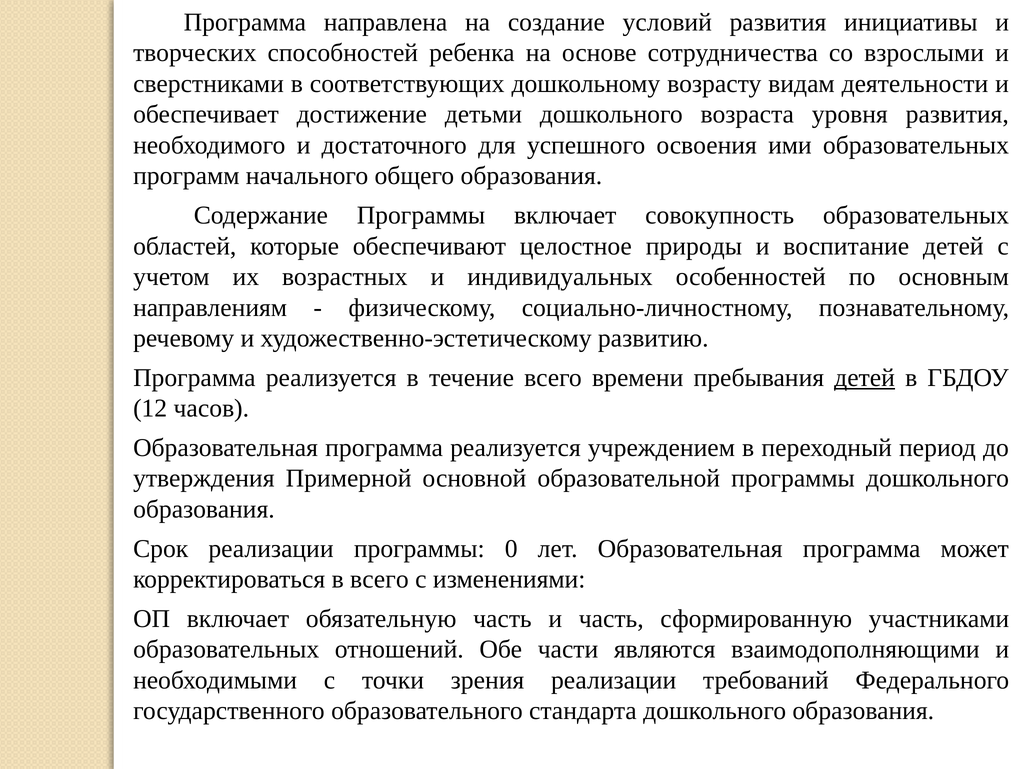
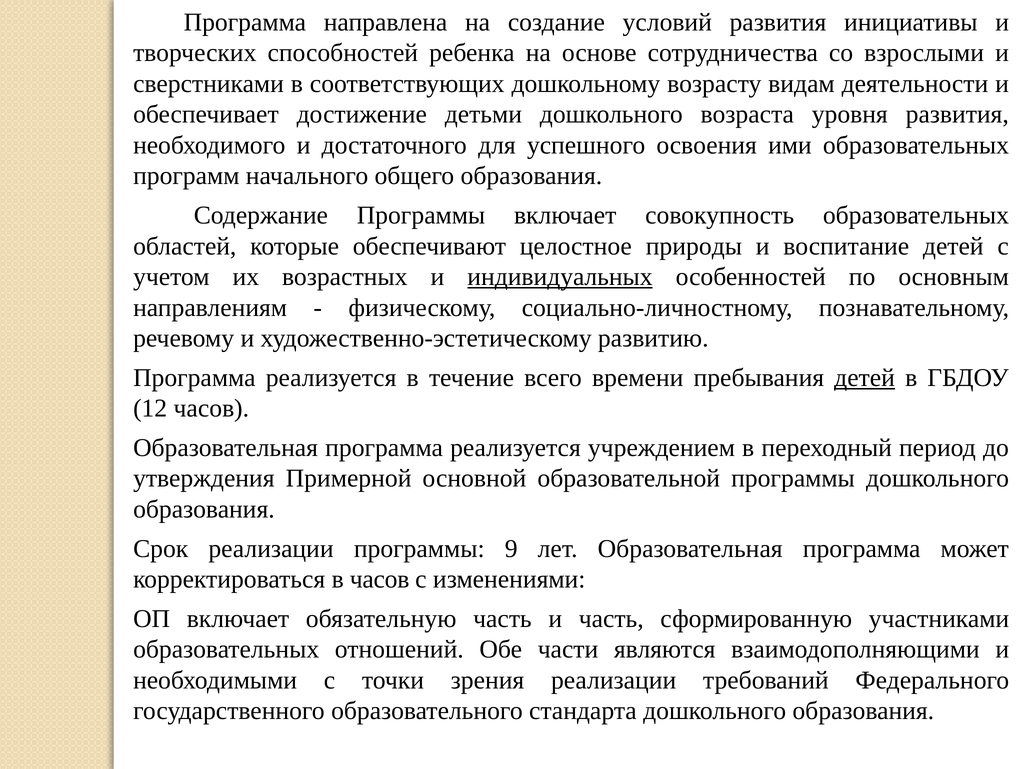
индивидуальных underline: none -> present
0: 0 -> 9
в всего: всего -> часов
